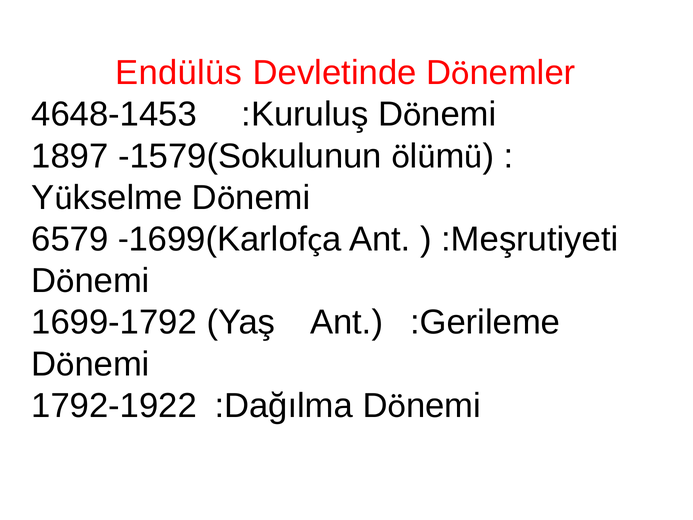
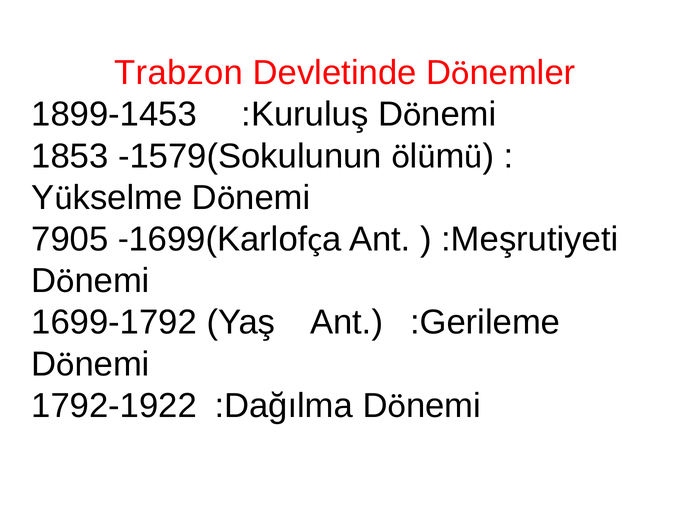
Endülüs: Endülüs -> Trabzon
4648-1453: 4648-1453 -> 1899-1453
1897: 1897 -> 1853
6579: 6579 -> 7905
